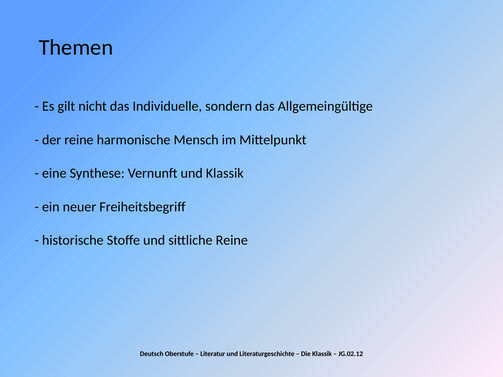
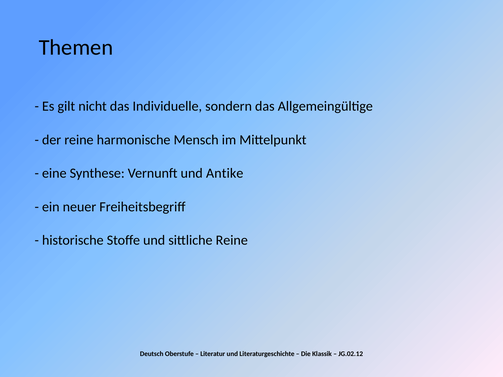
und Klassik: Klassik -> Antike
